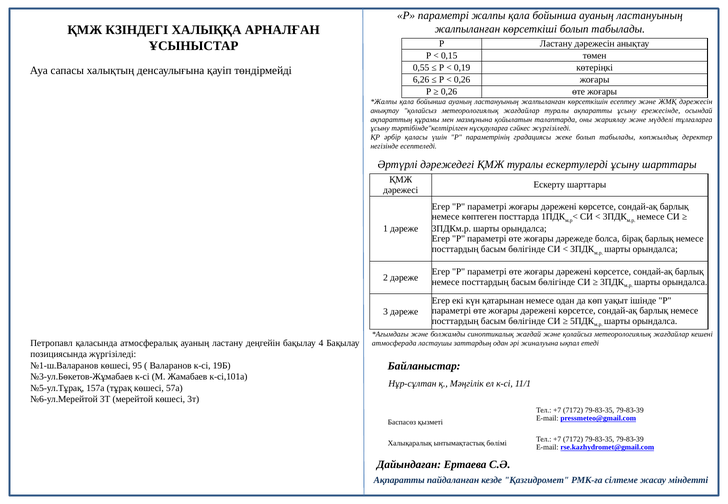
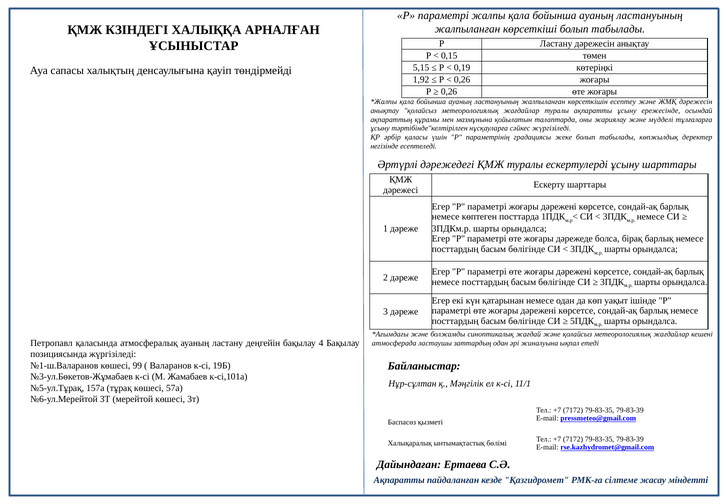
0,55: 0,55 -> 5,15
6,26: 6,26 -> 1,92
95: 95 -> 99
